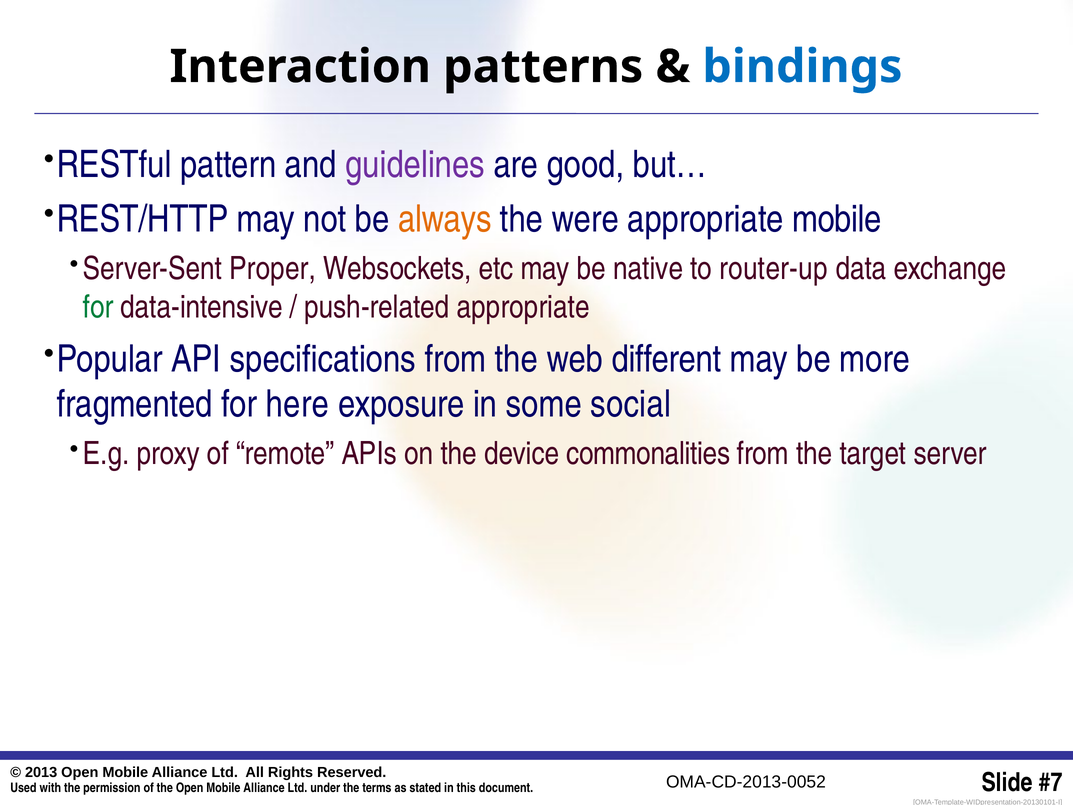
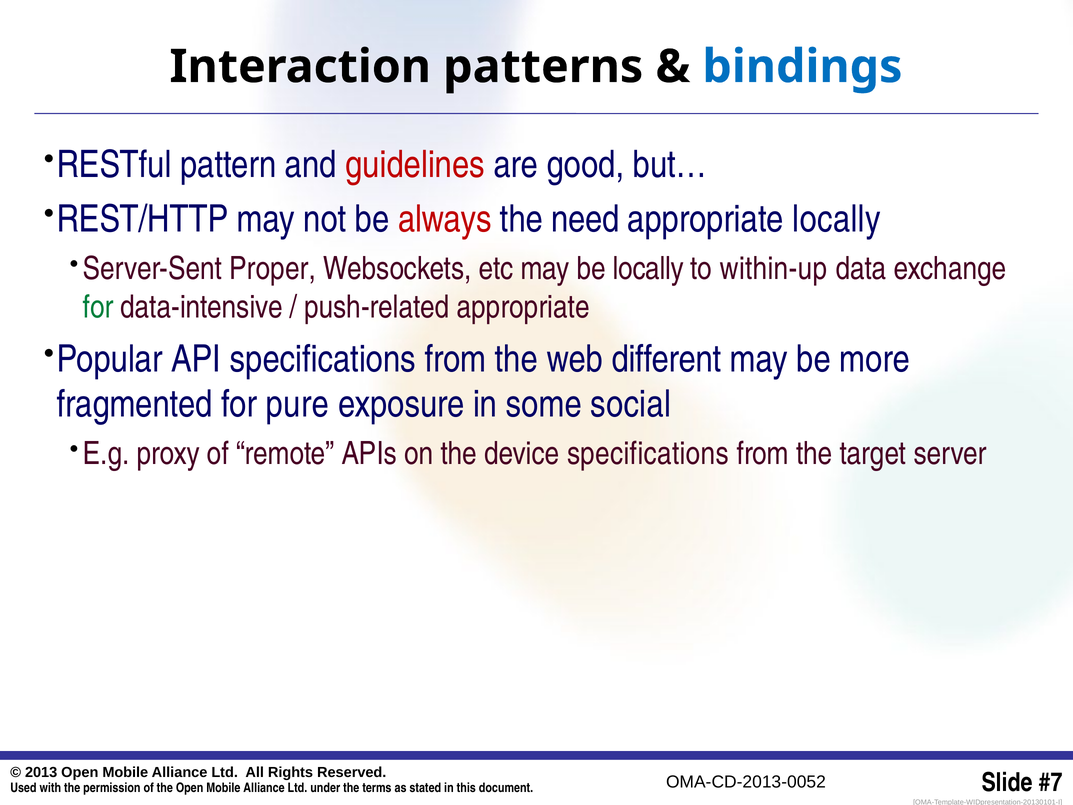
guidelines colour: purple -> red
always colour: orange -> red
were: were -> need
appropriate mobile: mobile -> locally
be native: native -> locally
router-up: router-up -> within-up
here: here -> pure
device commonalities: commonalities -> specifications
